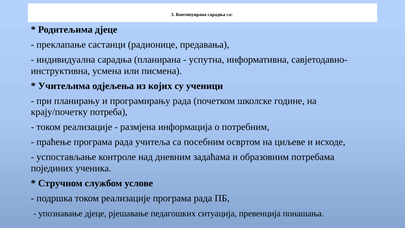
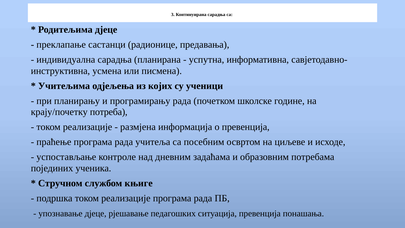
о потребним: потребним -> превенција
услове: услове -> књиге
